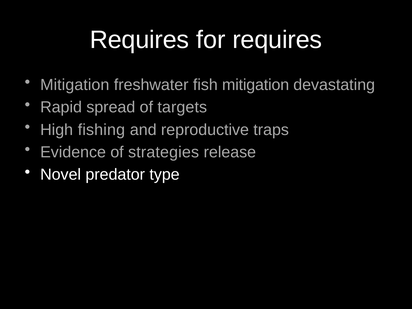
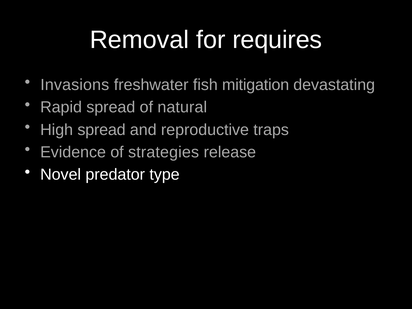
Requires at (139, 40): Requires -> Removal
Mitigation at (75, 85): Mitigation -> Invasions
of targets: targets -> natural
High fishing: fishing -> spread
